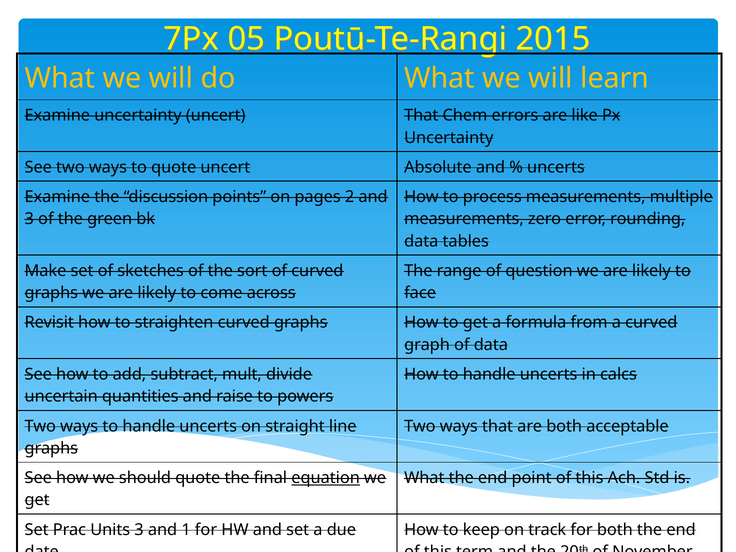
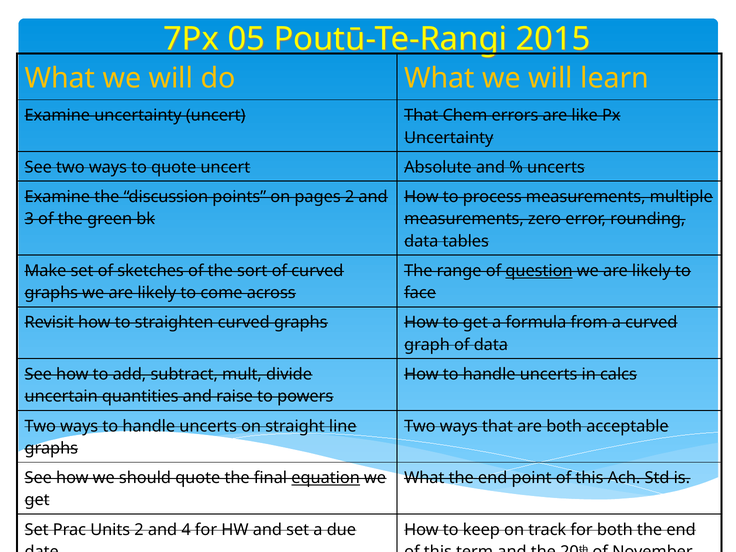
question underline: none -> present
Units 3: 3 -> 2
1: 1 -> 4
